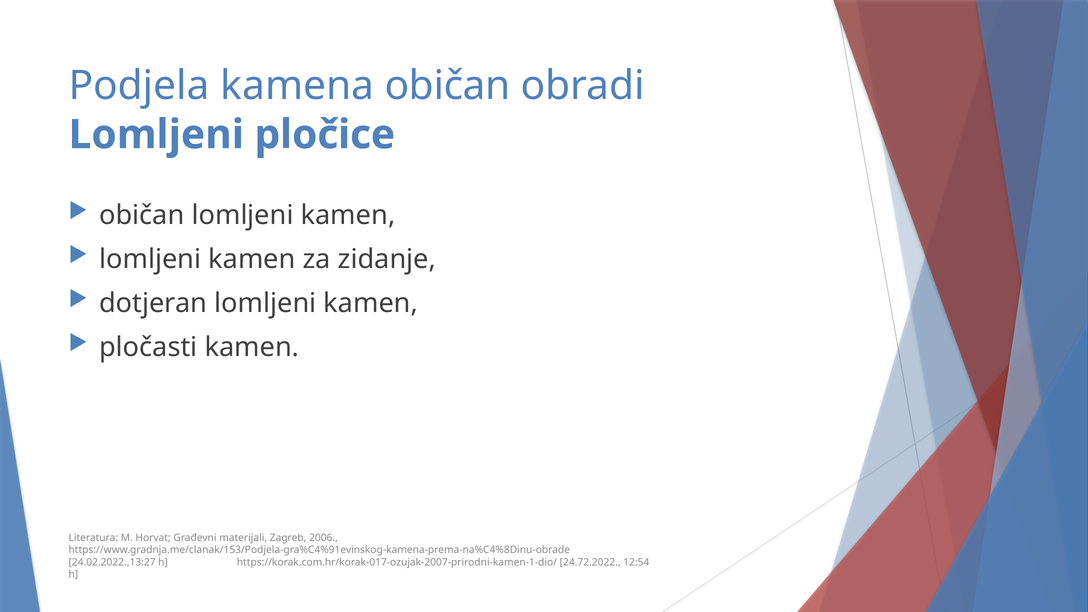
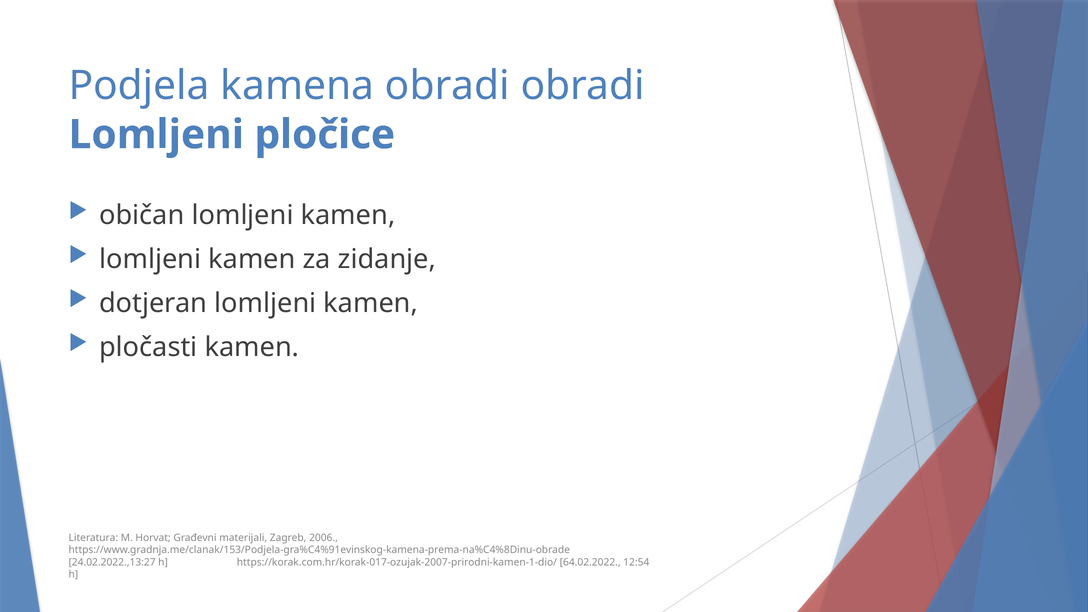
kamena običan: običan -> obradi
24.72.2022: 24.72.2022 -> 64.02.2022
